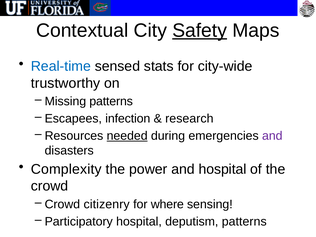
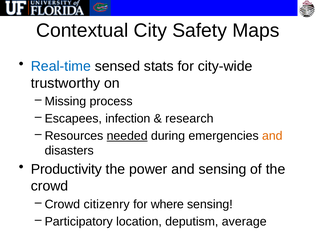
Safety underline: present -> none
Missing patterns: patterns -> process
and at (272, 136) colour: purple -> orange
Complexity: Complexity -> Productivity
and hospital: hospital -> sensing
Participatory hospital: hospital -> location
deputism patterns: patterns -> average
